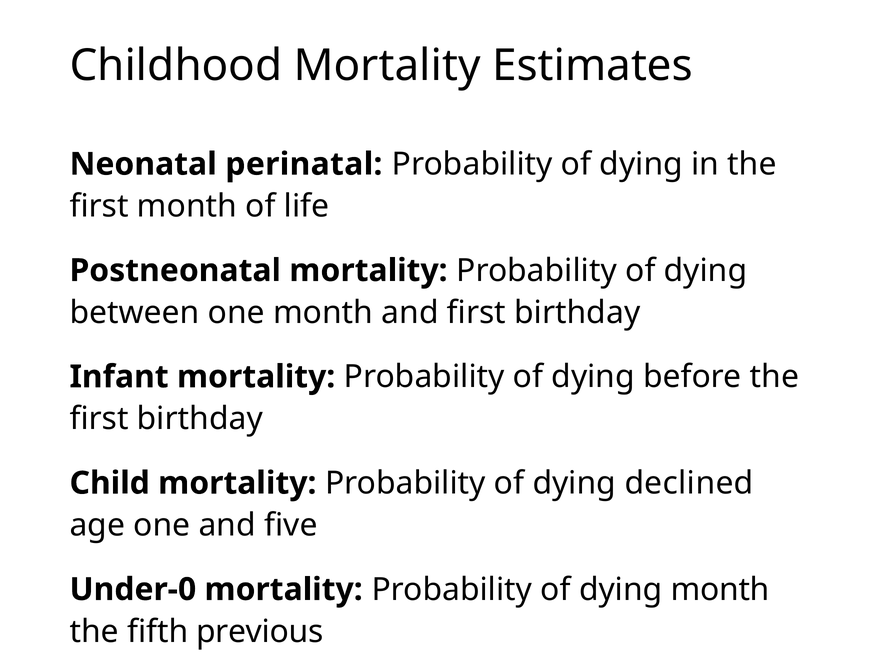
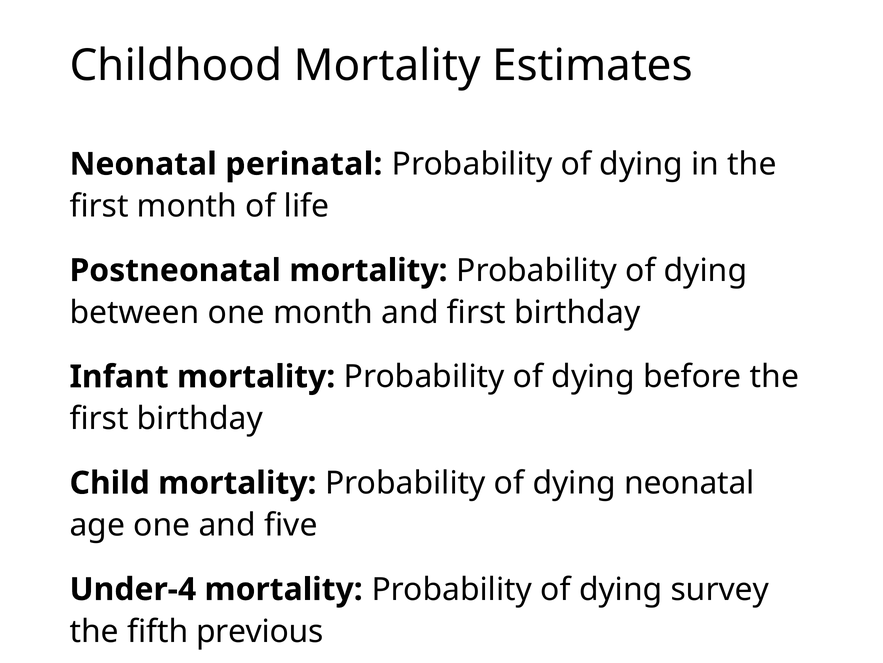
dying declined: declined -> neonatal
Under-0: Under-0 -> Under-4
dying month: month -> survey
